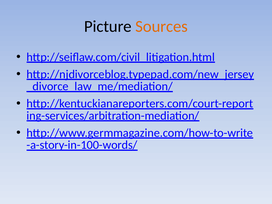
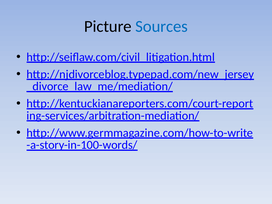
Sources colour: orange -> blue
